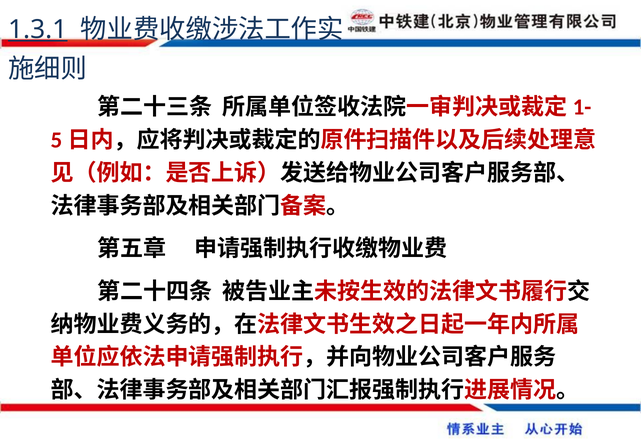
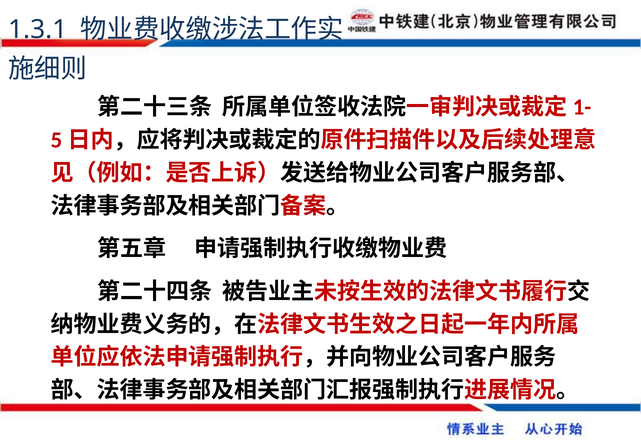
1.3.1 underline: present -> none
